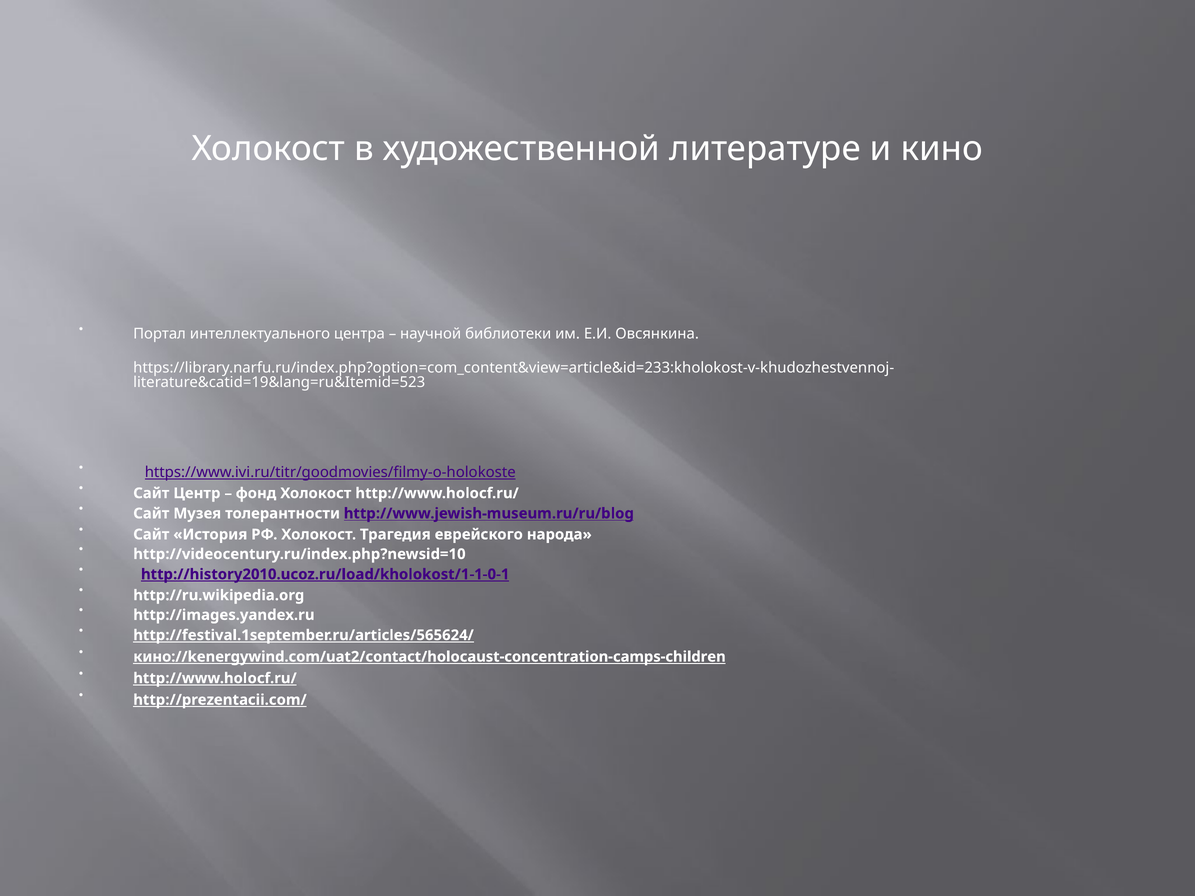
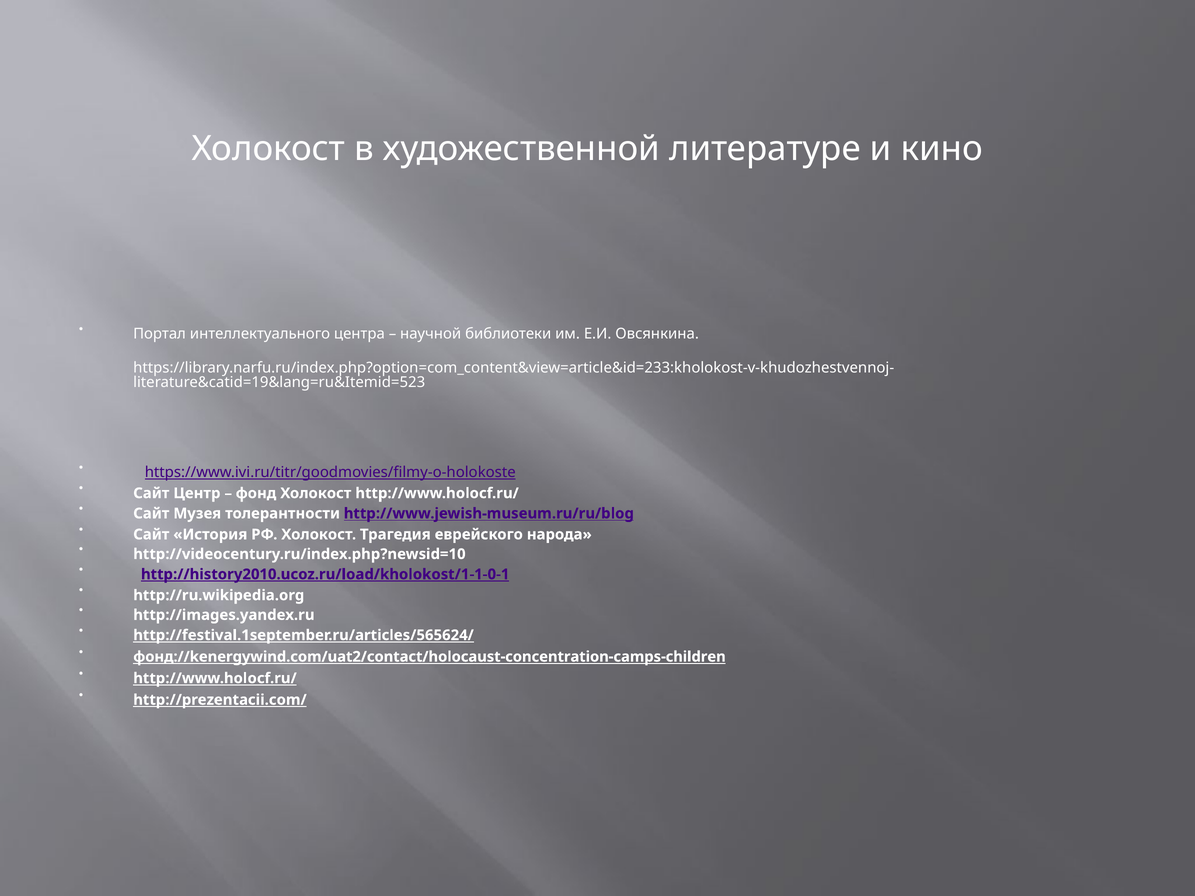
кино://kenergywind.com/uat2/contact/holocaust-concentration-camps-children: кино://kenergywind.com/uat2/contact/holocaust-concentration-camps-children -> фонд://kenergywind.com/uat2/contact/holocaust-concentration-camps-children
